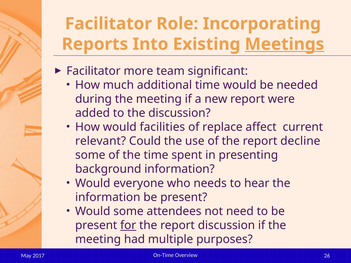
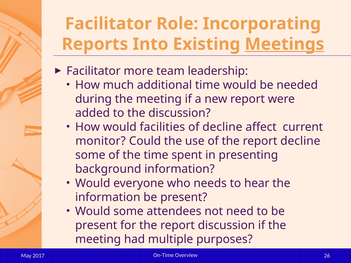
significant: significant -> leadership
of replace: replace -> decline
relevant: relevant -> monitor
for underline: present -> none
